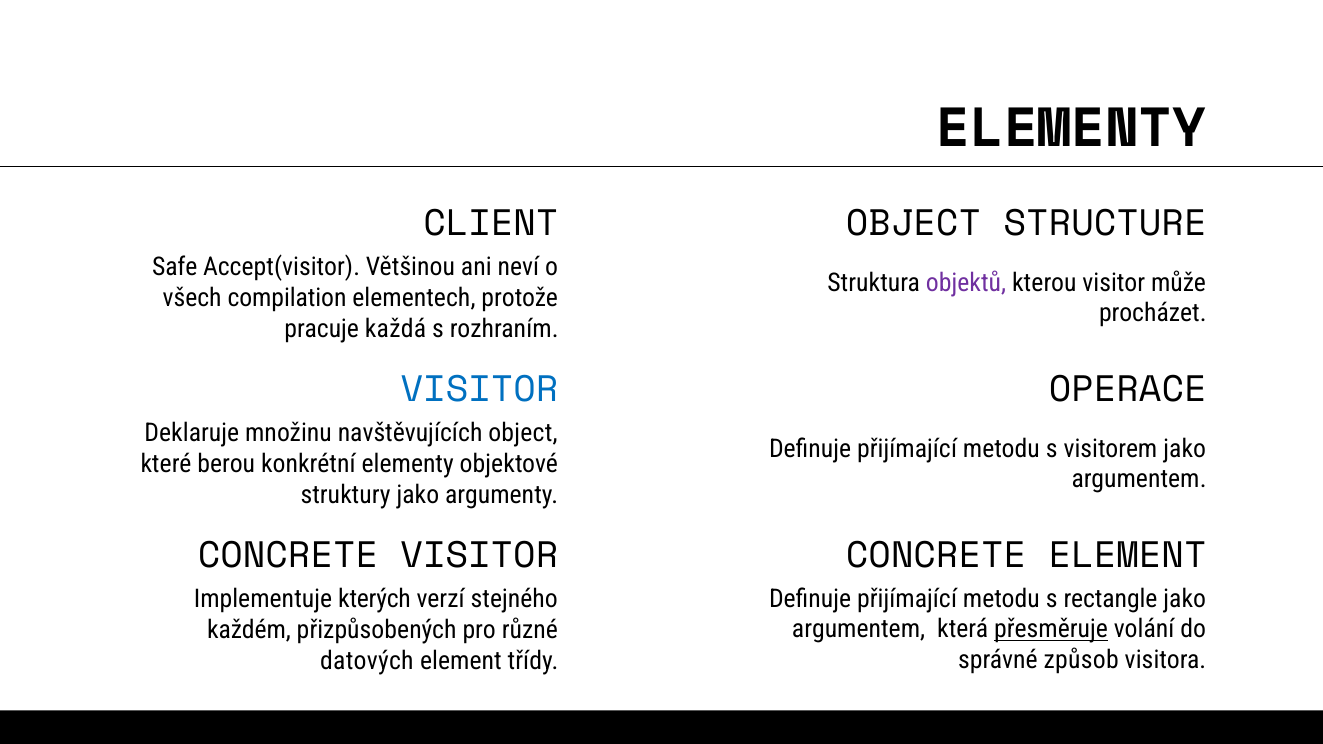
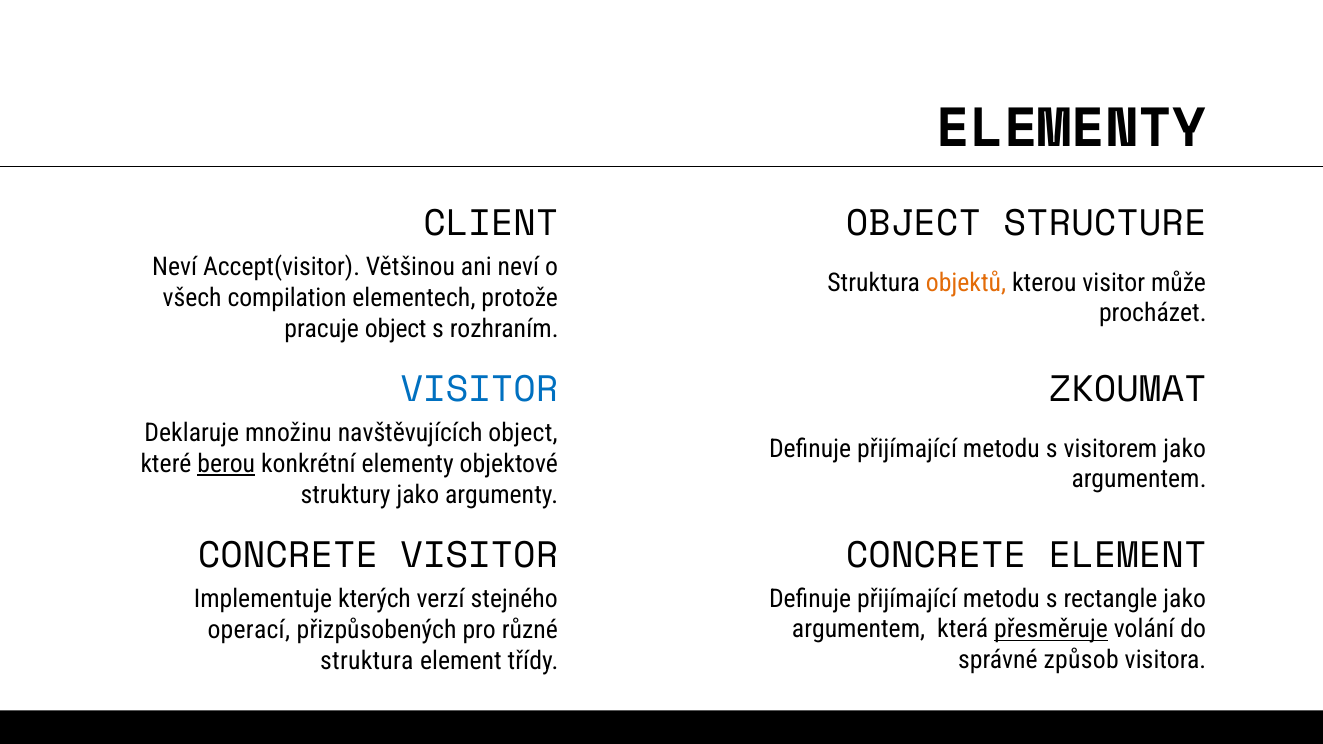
Safe at (175, 267): Safe -> Neví
objektů colour: purple -> orange
pracuje každá: každá -> object
OPERACE: OPERACE -> ZKOUMAT
berou underline: none -> present
každém: každém -> operací
datových at (367, 661): datových -> struktura
